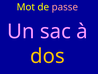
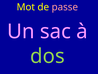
dos colour: yellow -> light green
